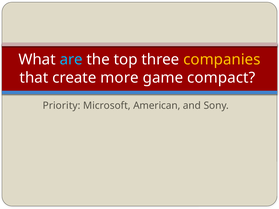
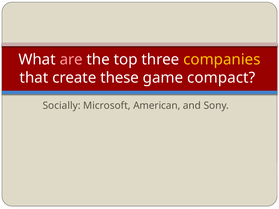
are colour: light blue -> pink
more: more -> these
Priority: Priority -> Socially
